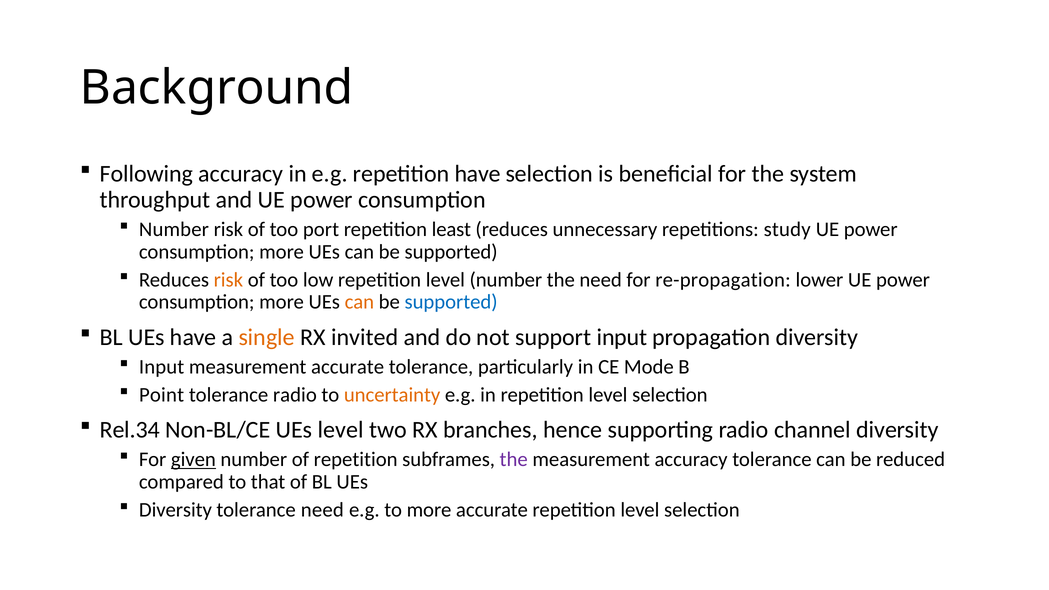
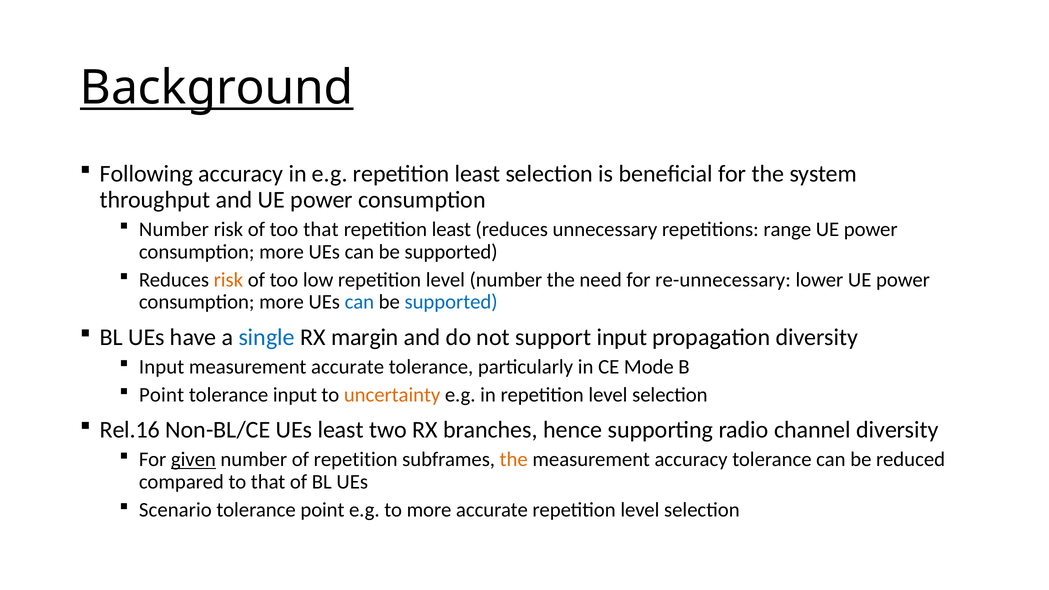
Background underline: none -> present
e.g repetition have: have -> least
too port: port -> that
study: study -> range
re-propagation: re-propagation -> re-unnecessary
can at (359, 302) colour: orange -> blue
single colour: orange -> blue
invited: invited -> margin
tolerance radio: radio -> input
Rel.34: Rel.34 -> Rel.16
UEs level: level -> least
the at (514, 460) colour: purple -> orange
Diversity at (175, 510): Diversity -> Scenario
tolerance need: need -> point
